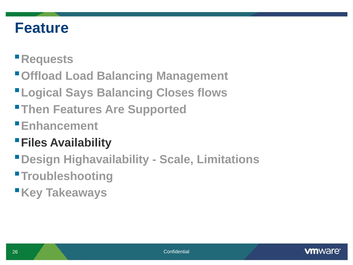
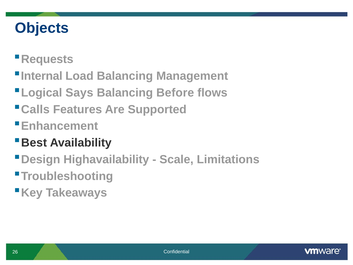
Feature: Feature -> Objects
Offload: Offload -> Internal
Closes: Closes -> Before
Then: Then -> Calls
Files: Files -> Best
